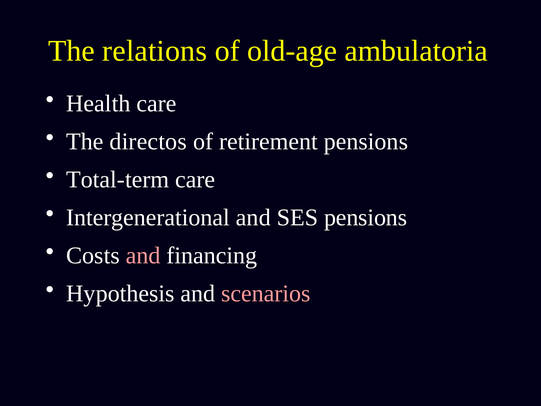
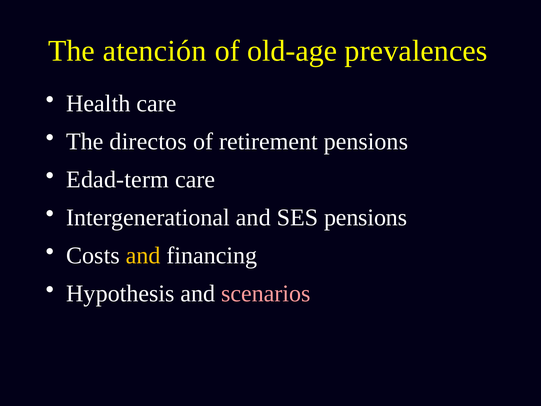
relations: relations -> atención
ambulatoria: ambulatoria -> prevalences
Total-term: Total-term -> Edad-term
and at (143, 255) colour: pink -> yellow
